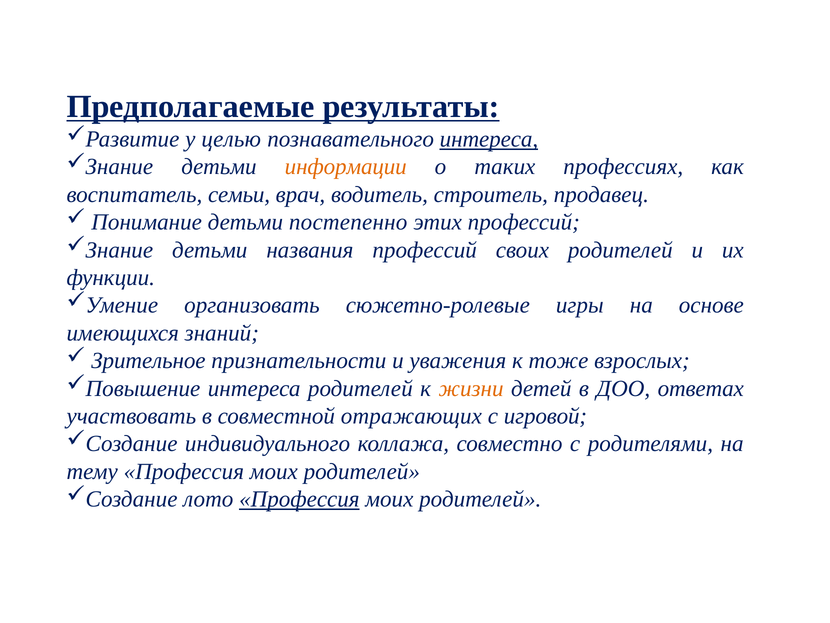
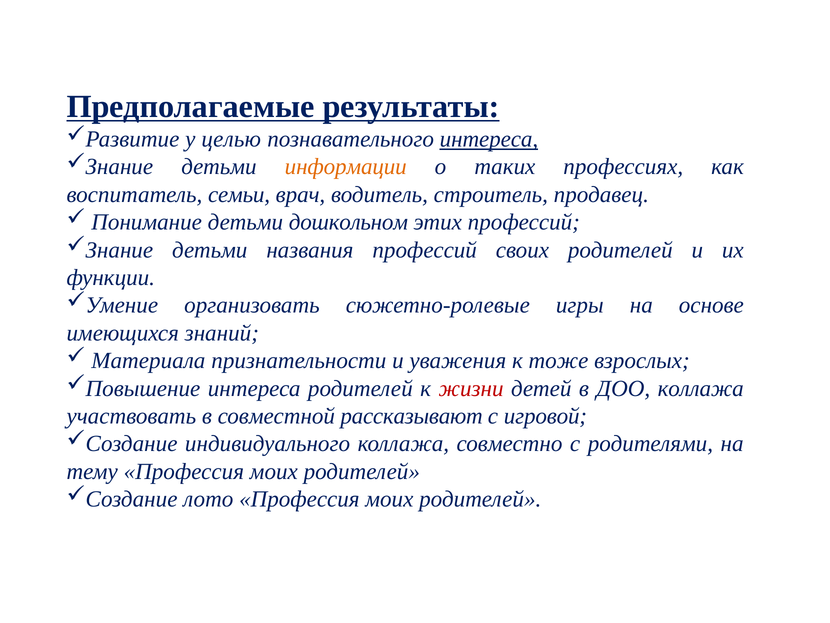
постепенно: постепенно -> дошкольном
Зрительное: Зрительное -> Материала
жизни colour: orange -> red
ДОО ответах: ответах -> коллажа
отражающих: отражающих -> рассказывают
Профессия at (299, 499) underline: present -> none
